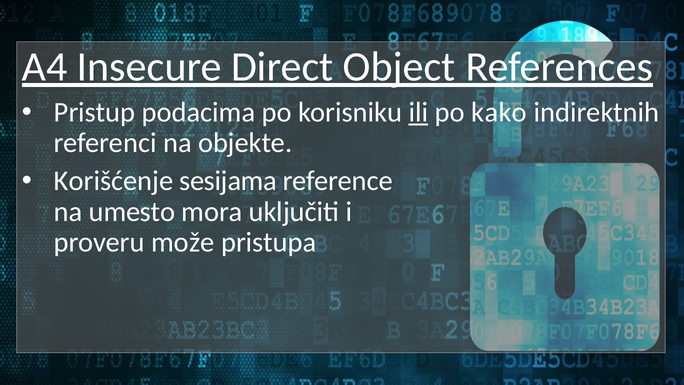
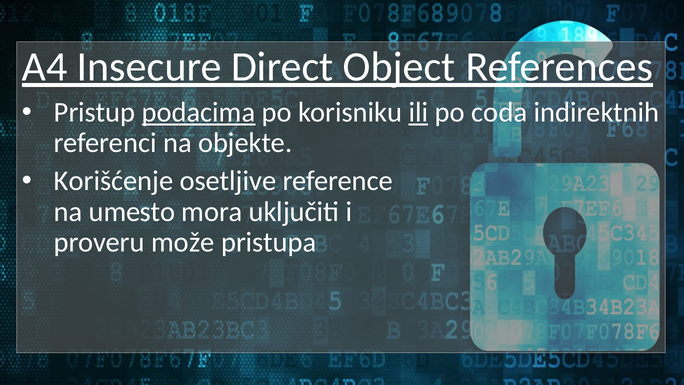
podacima underline: none -> present
kako: kako -> coda
sesijama: sesijama -> osetljive
